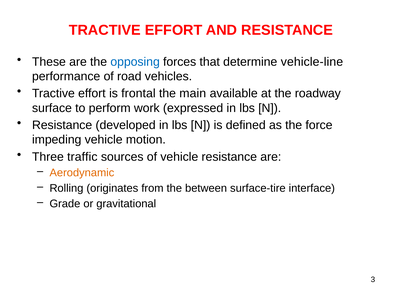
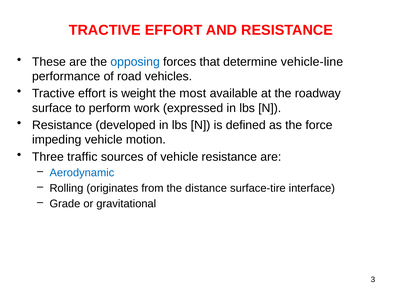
frontal: frontal -> weight
main: main -> most
Aerodynamic colour: orange -> blue
between: between -> distance
